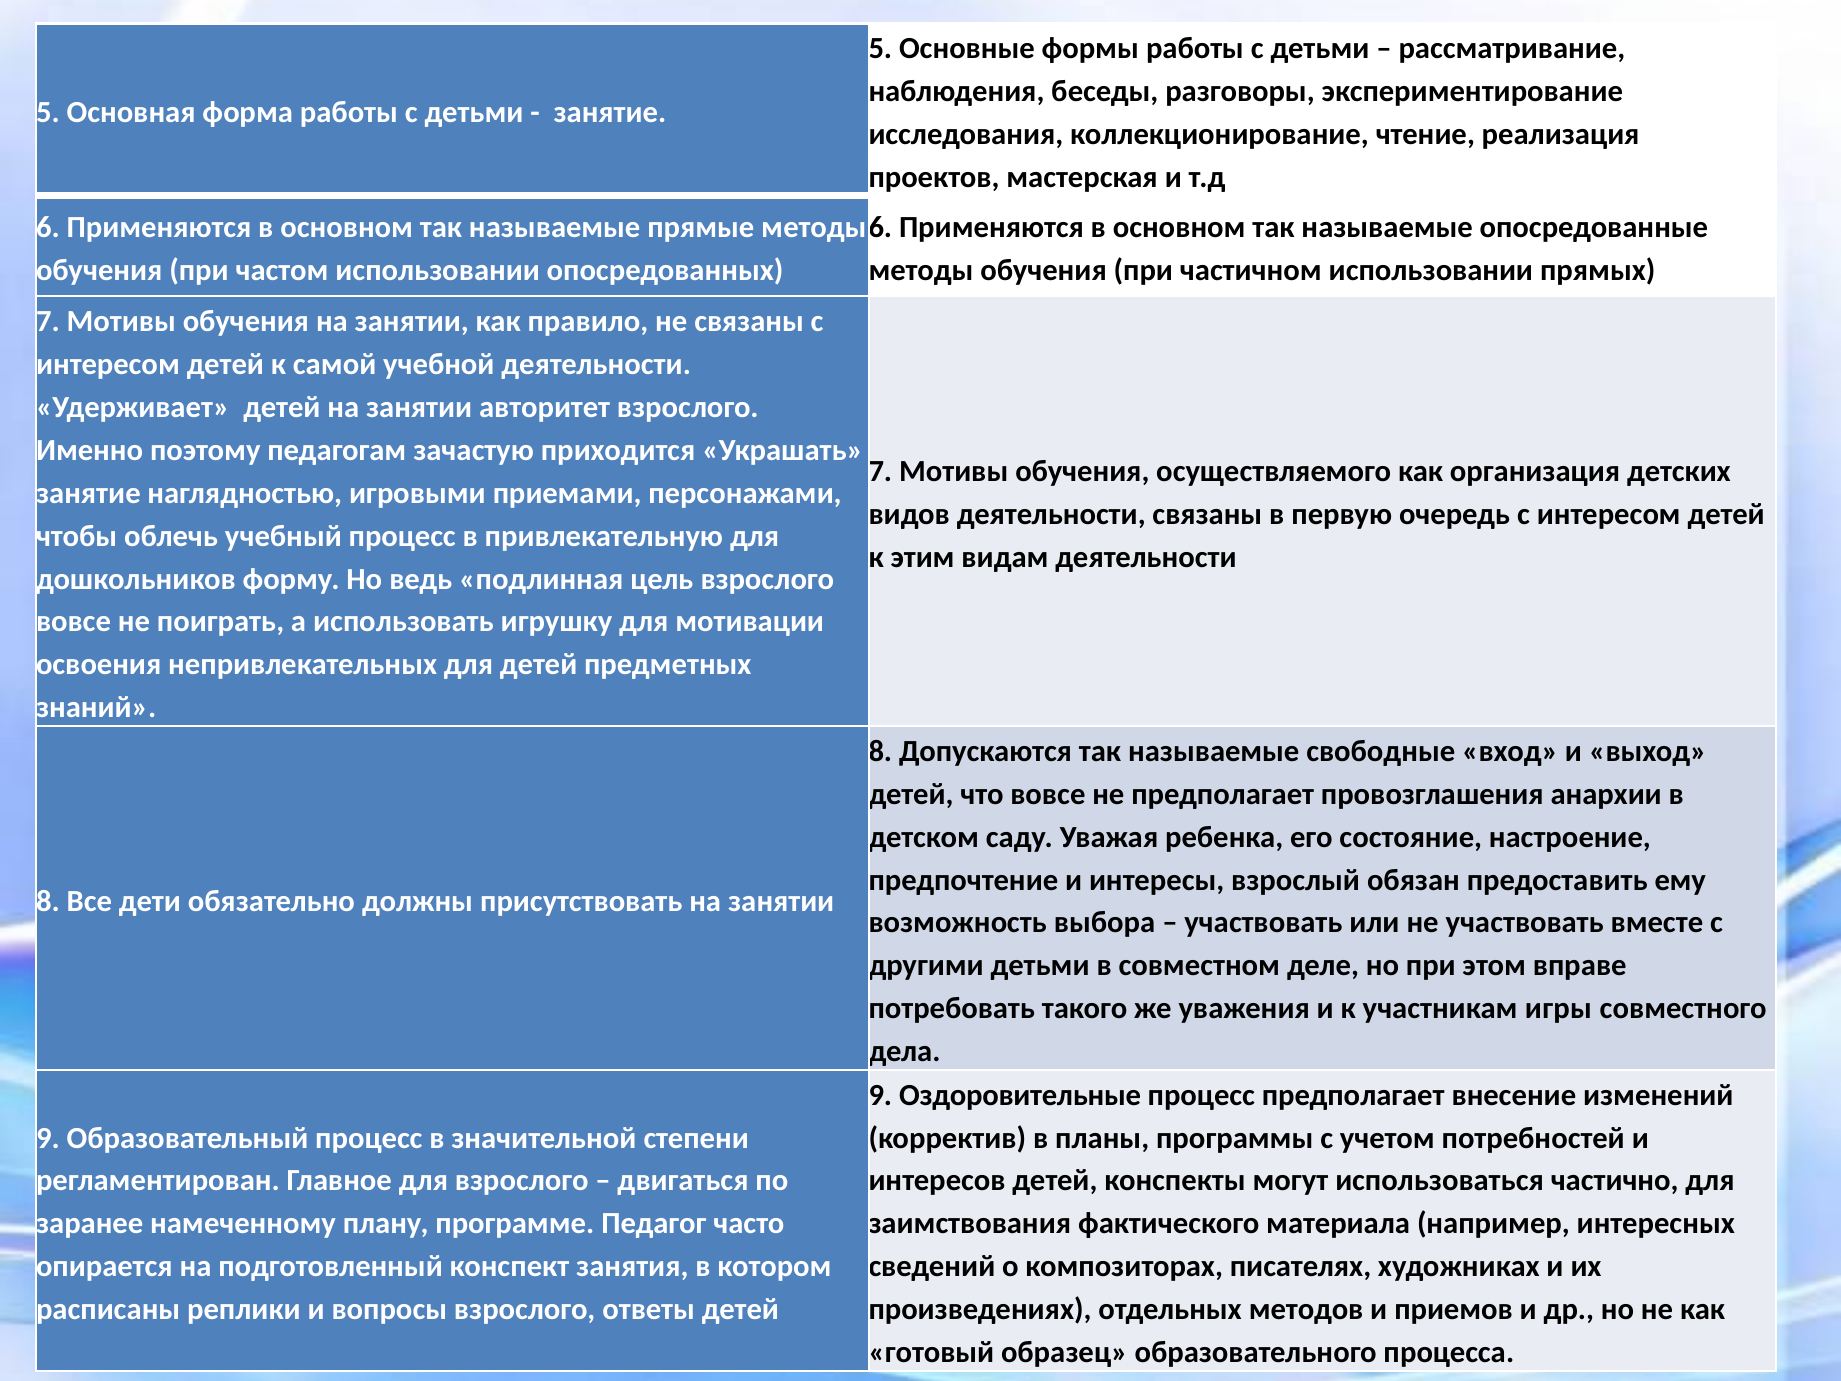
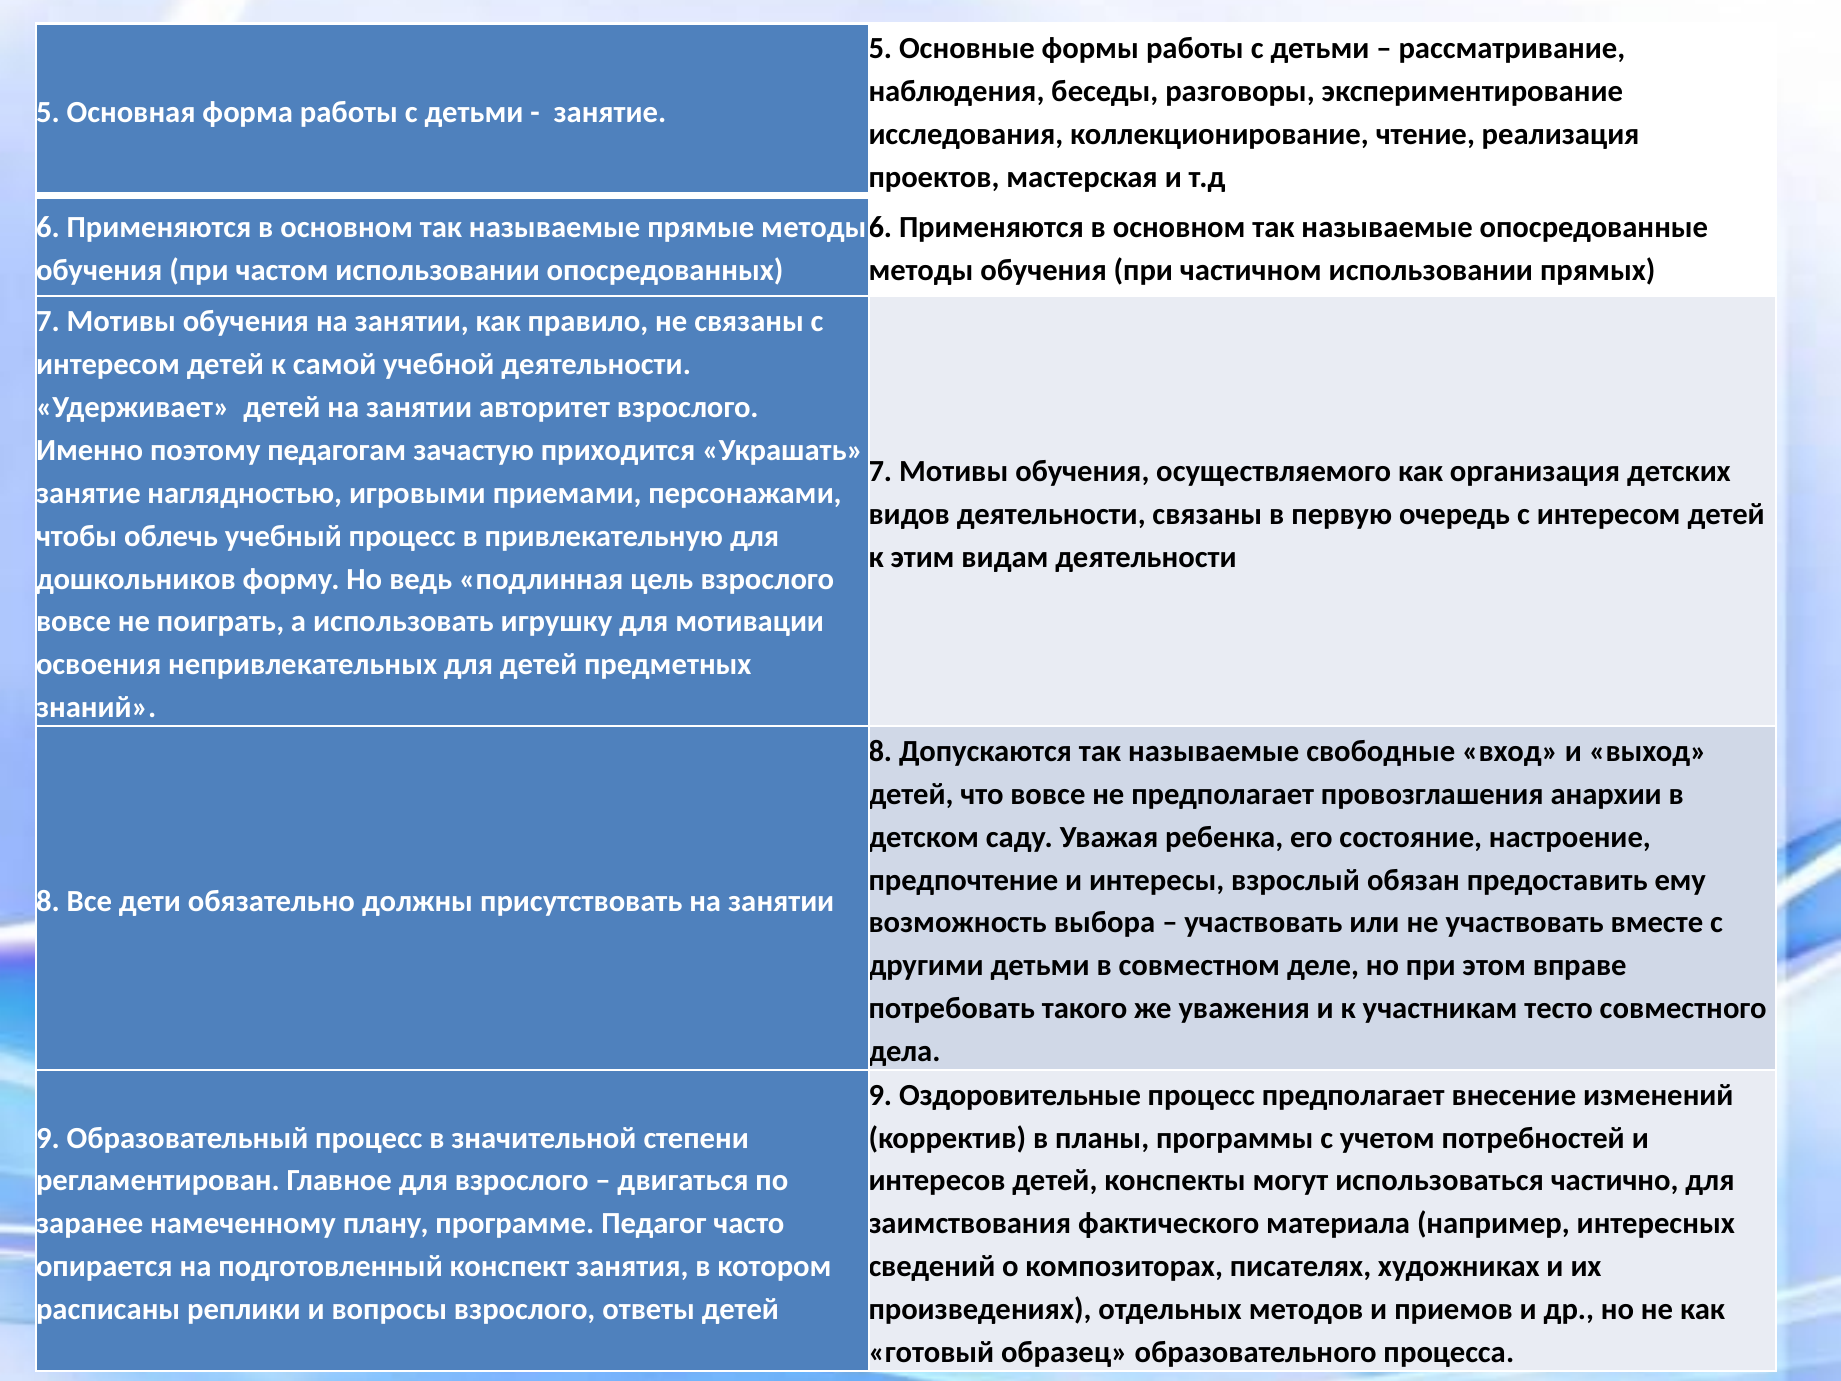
игры: игры -> тесто
